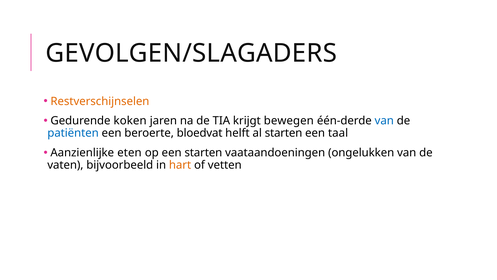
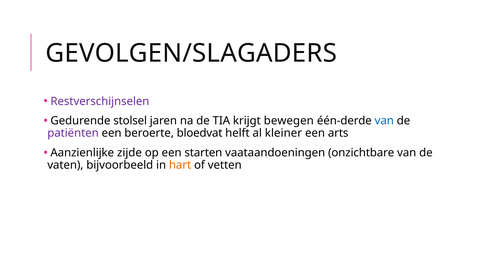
Restverschijnselen colour: orange -> purple
koken: koken -> stolsel
patiënten colour: blue -> purple
al starten: starten -> kleiner
taal: taal -> arts
eten: eten -> zijde
ongelukken: ongelukken -> onzichtbare
